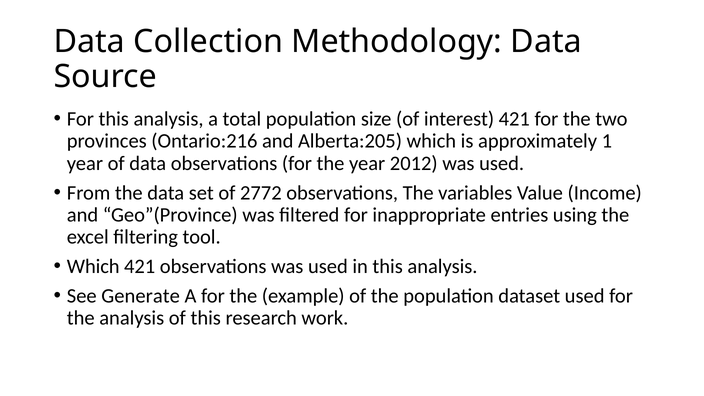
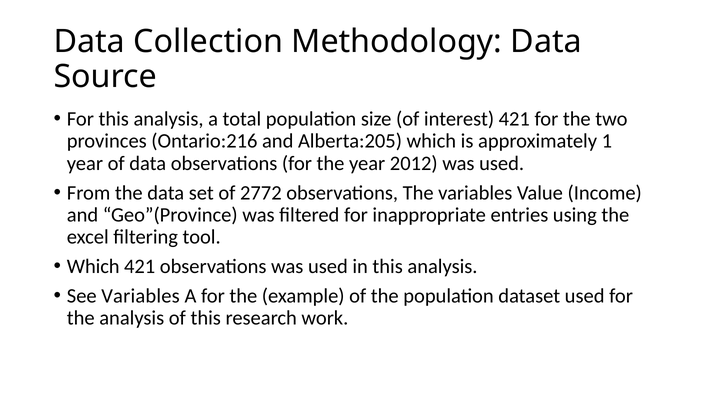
See Generate: Generate -> Variables
